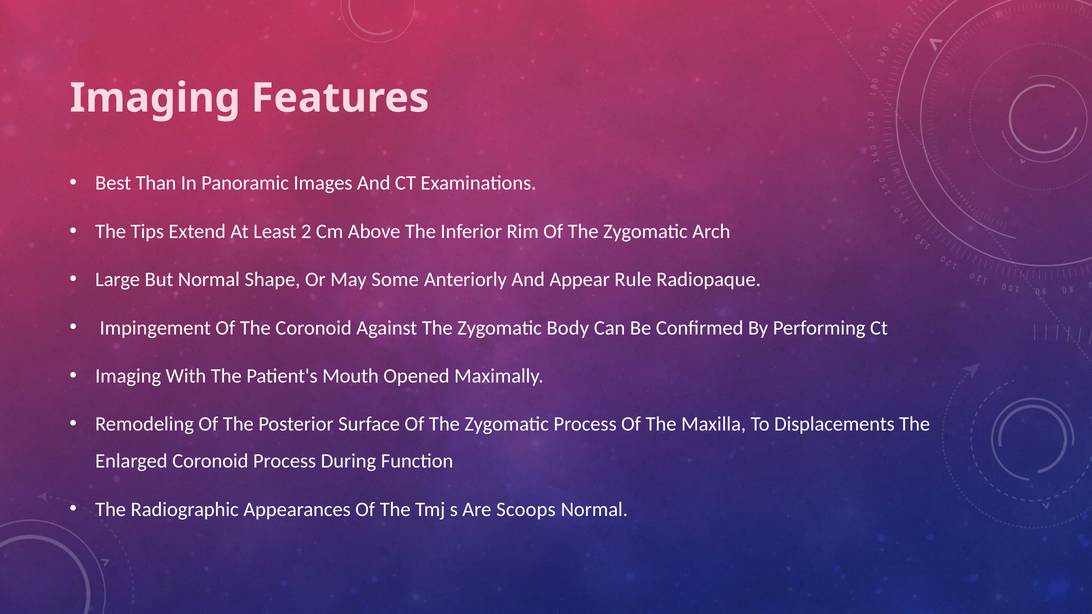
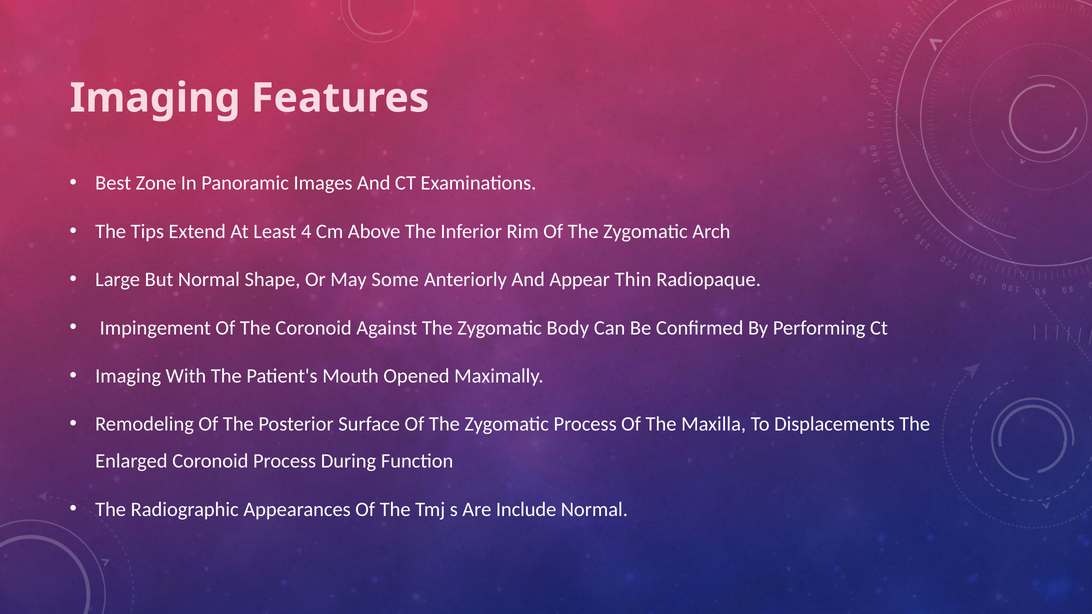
Than: Than -> Zone
2: 2 -> 4
Rule: Rule -> Thin
Scoops: Scoops -> Include
